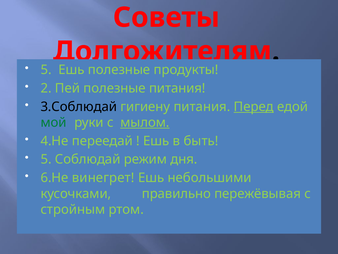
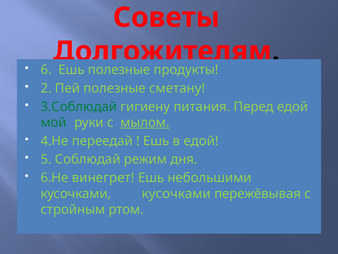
5 at (46, 70): 5 -> 6
полезные питания: питания -> сметану
3.Соблюдай colour: black -> green
Перед underline: present -> none
в быть: быть -> едой
кусочками правильно: правильно -> кусочками
